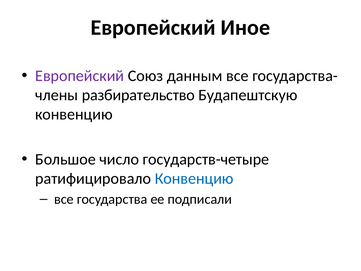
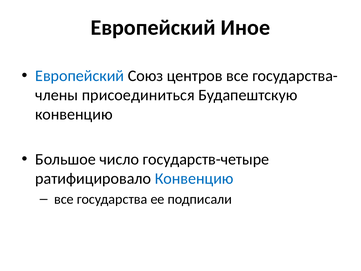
Европейский at (80, 76) colour: purple -> blue
данным: данным -> центров
разбирательство: разбирательство -> присоединиться
